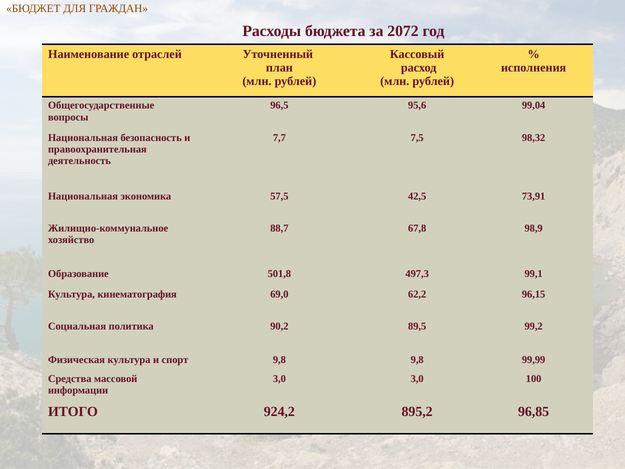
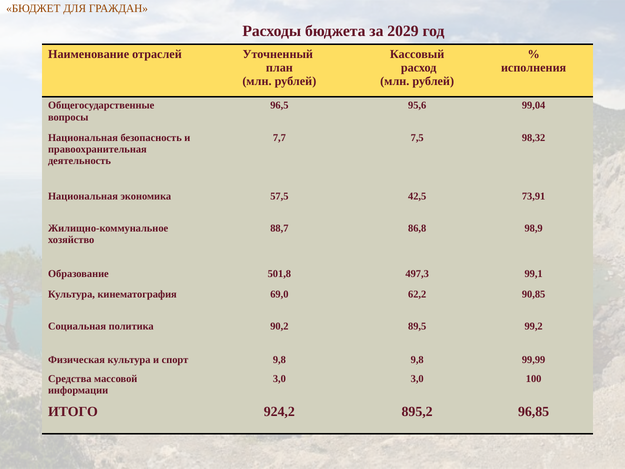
2072: 2072 -> 2029
67,8: 67,8 -> 86,8
96,15: 96,15 -> 90,85
